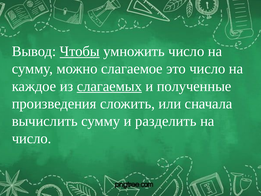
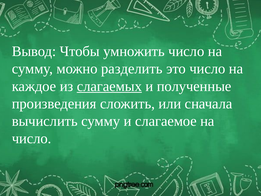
Чтобы underline: present -> none
слагаемое: слагаемое -> разделить
разделить: разделить -> слагаемое
